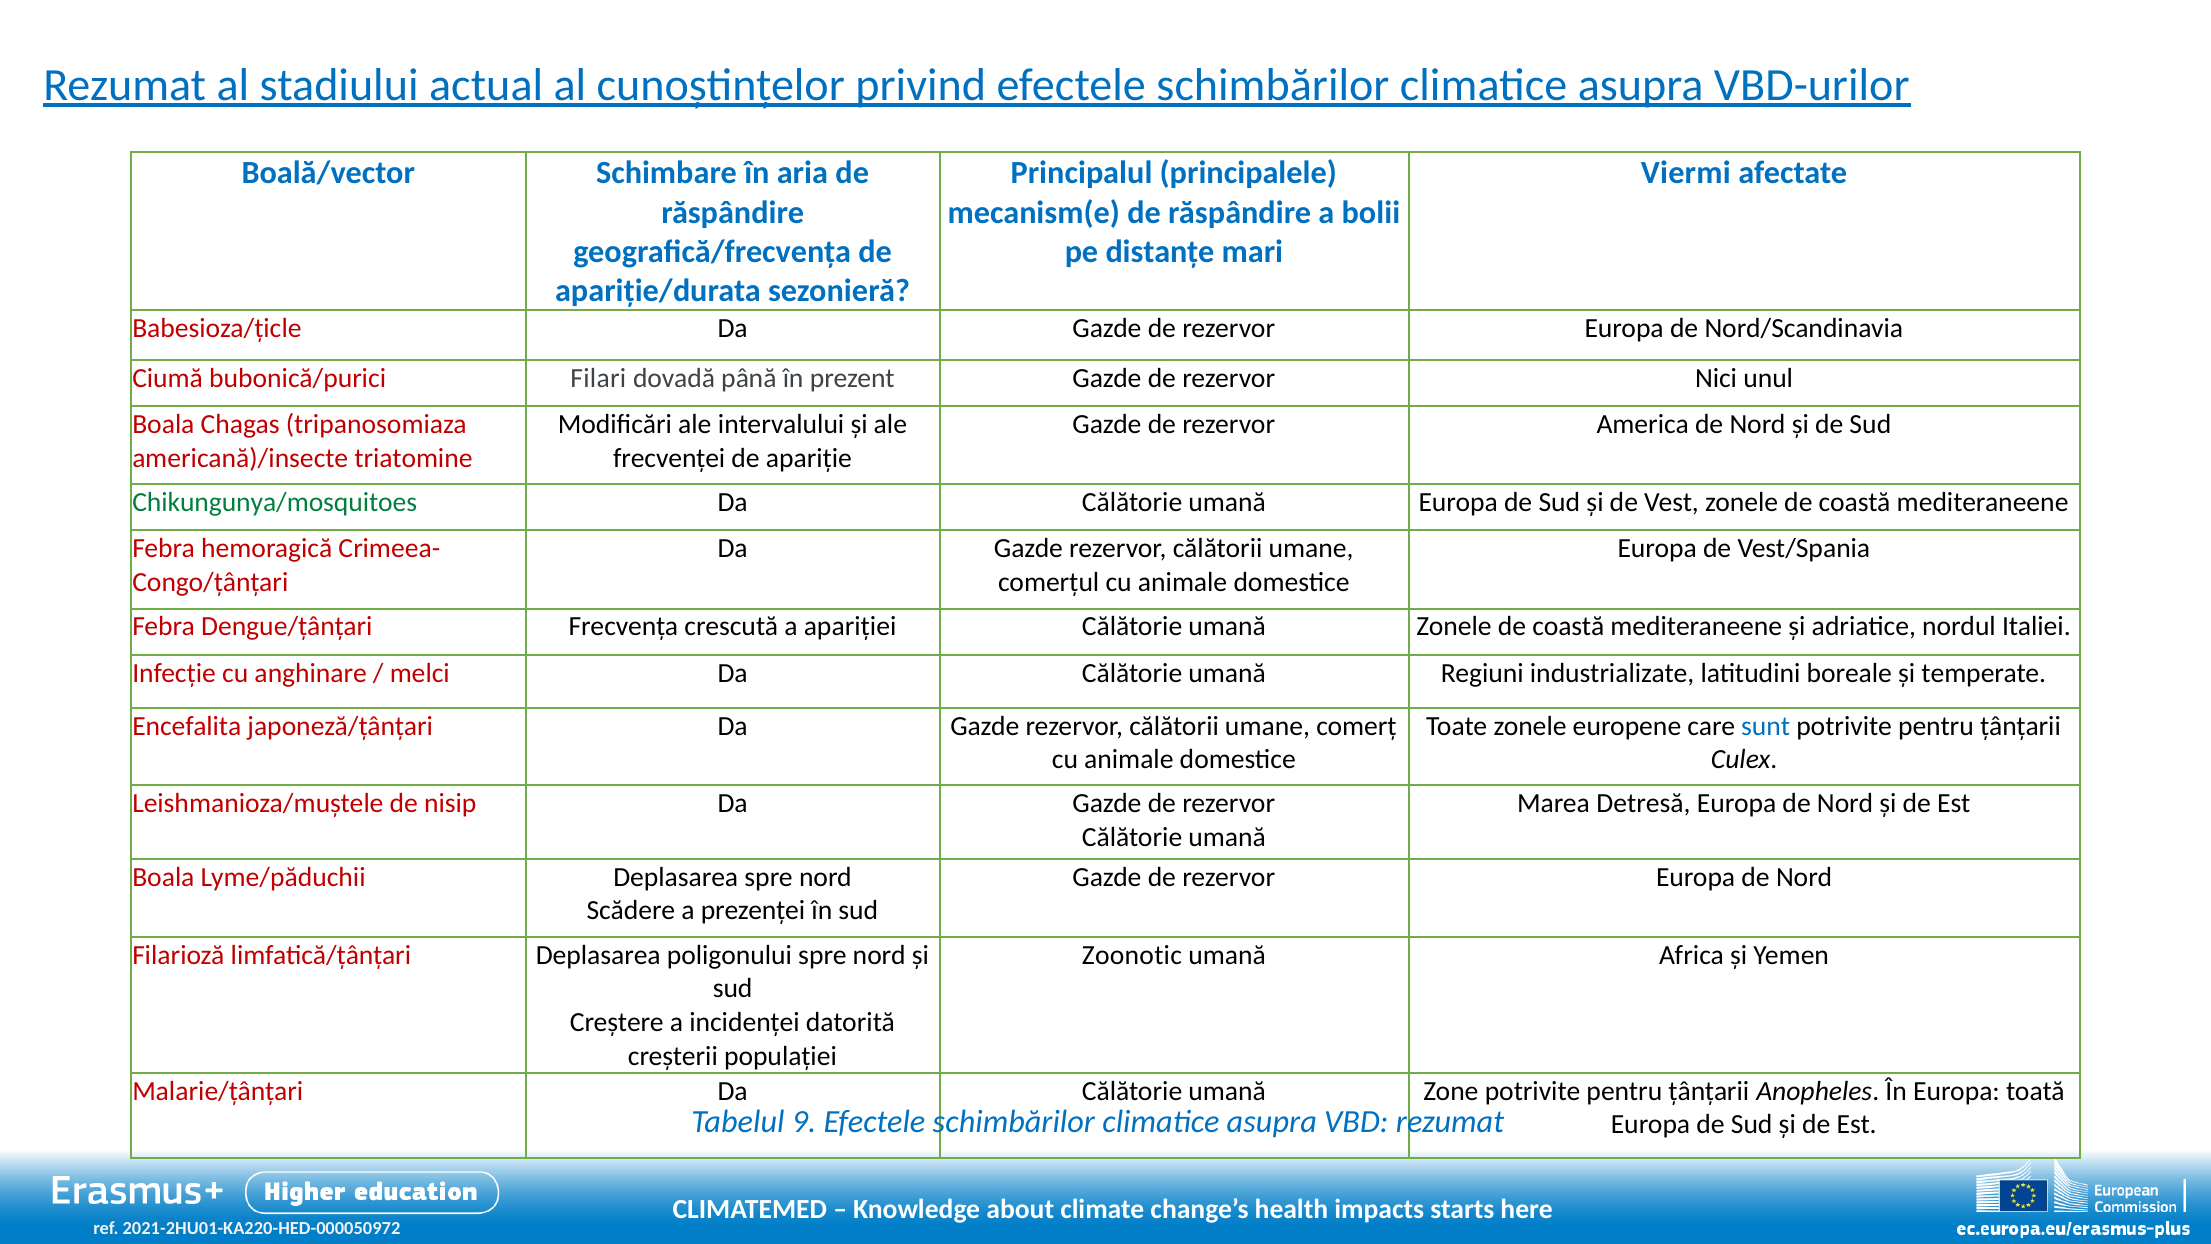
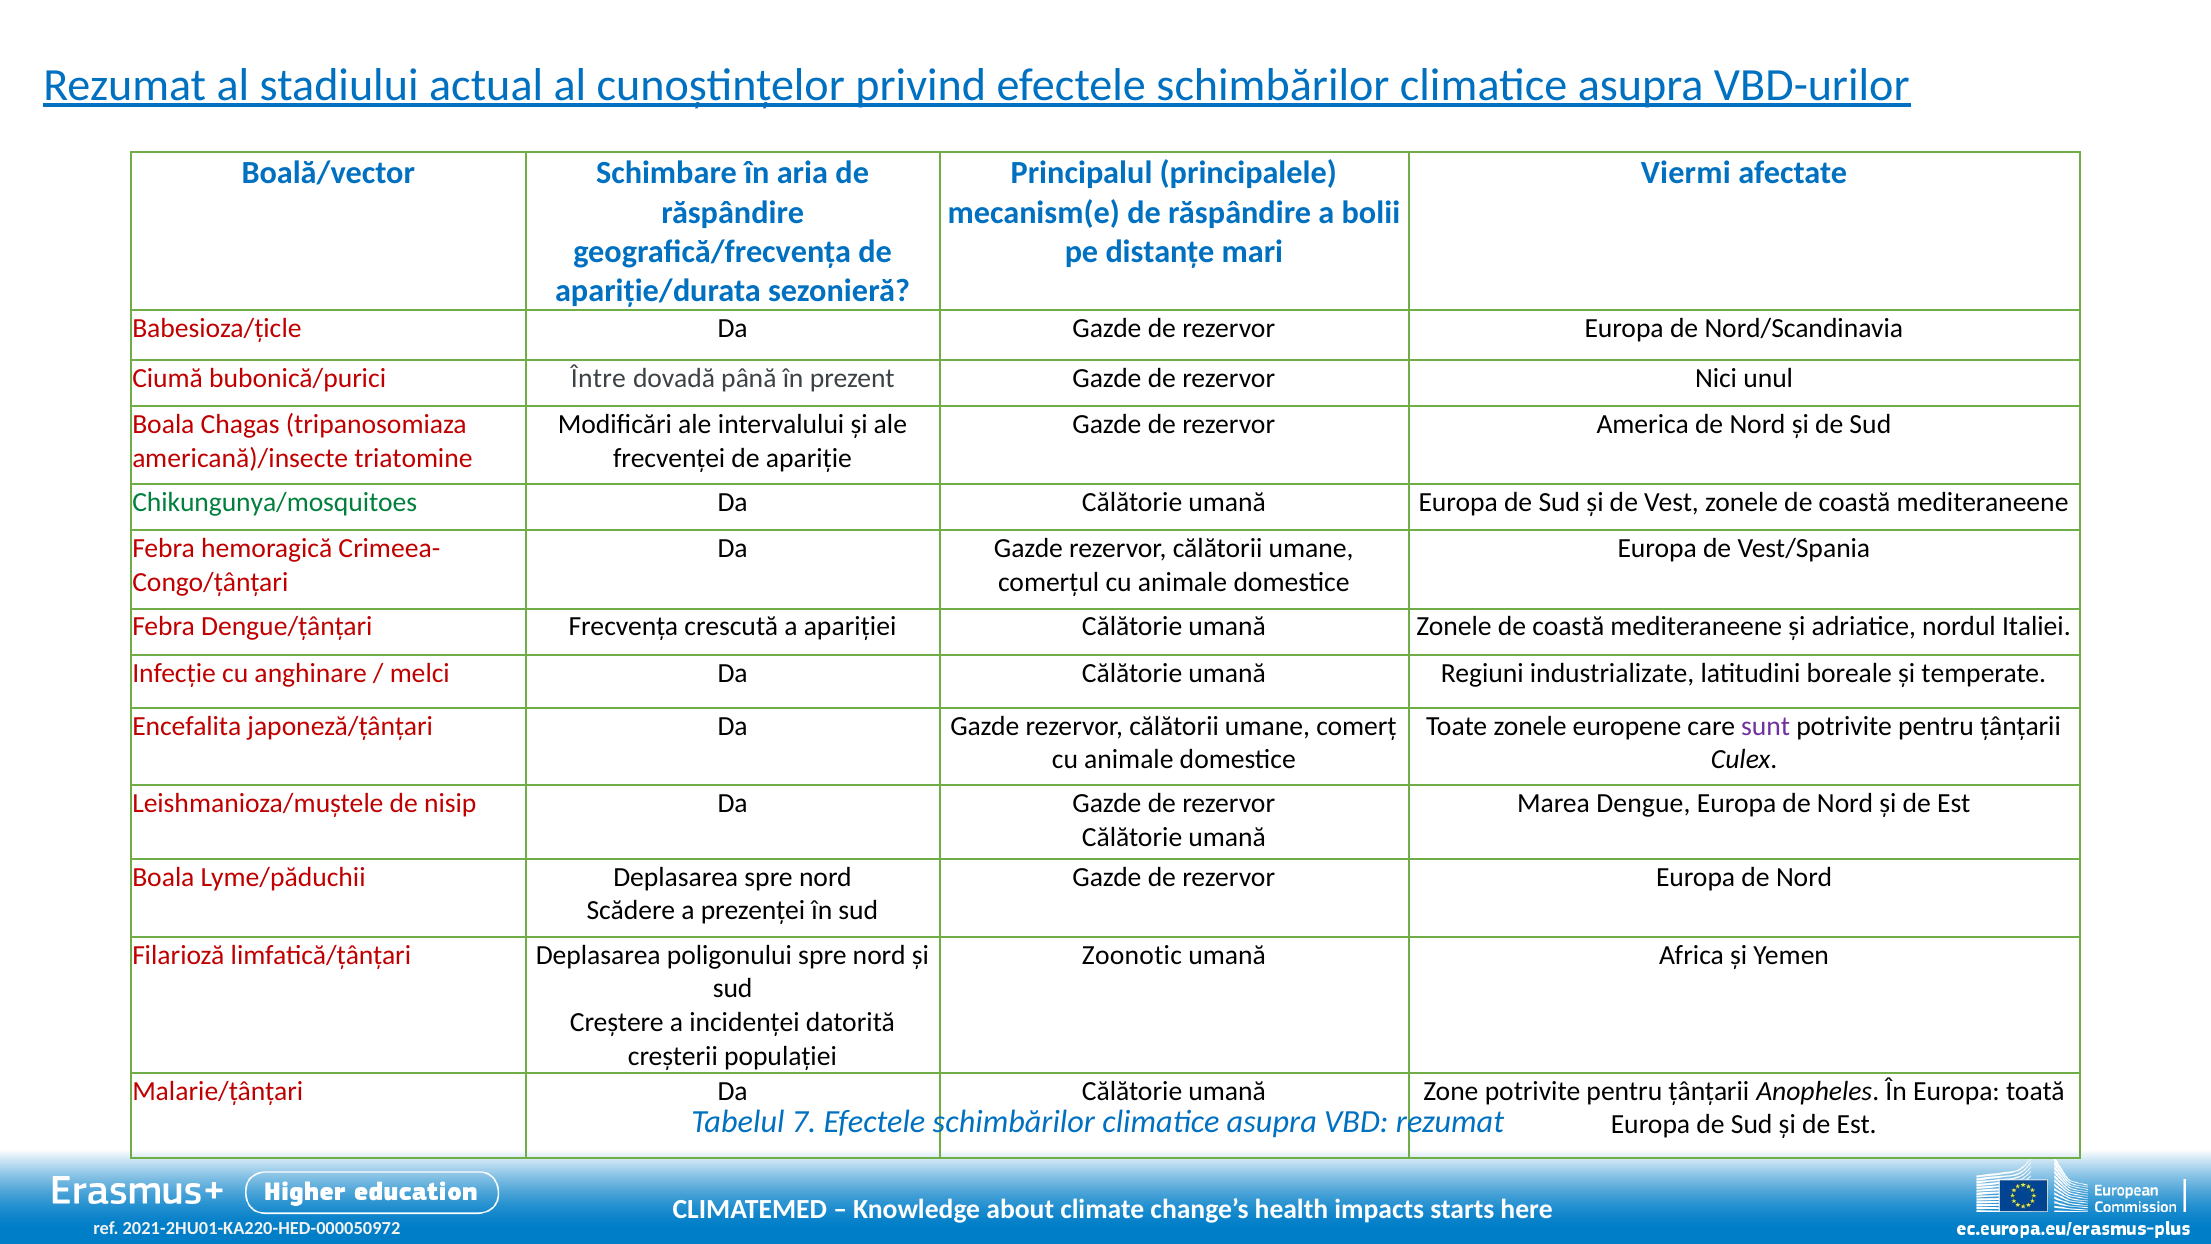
Filari: Filari -> Între
sunt colour: blue -> purple
Detresă: Detresă -> Dengue
9: 9 -> 7
